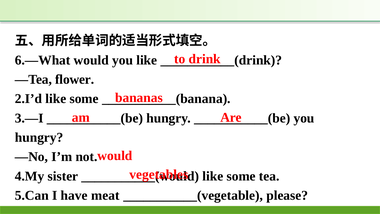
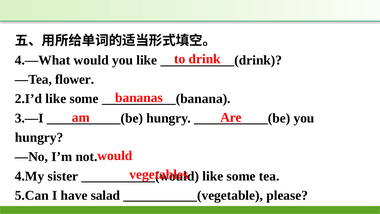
6.—What: 6.—What -> 4.—What
meat: meat -> salad
